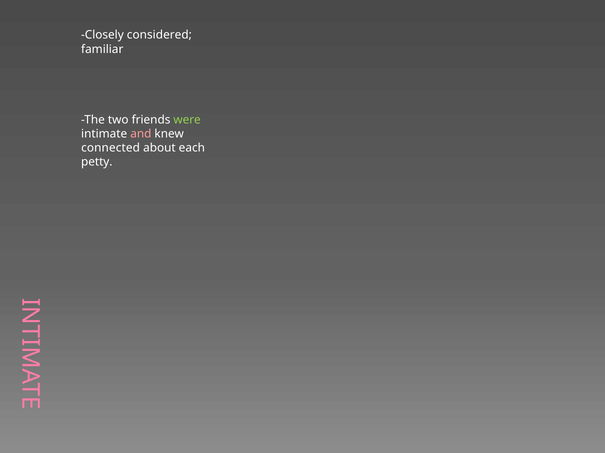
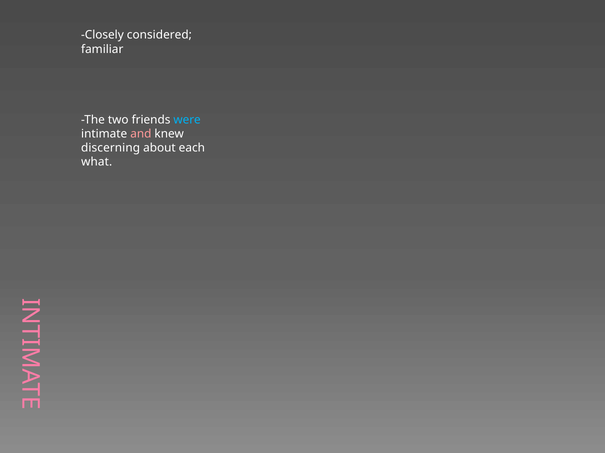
were colour: light green -> light blue
connected: connected -> discerning
petty: petty -> what
